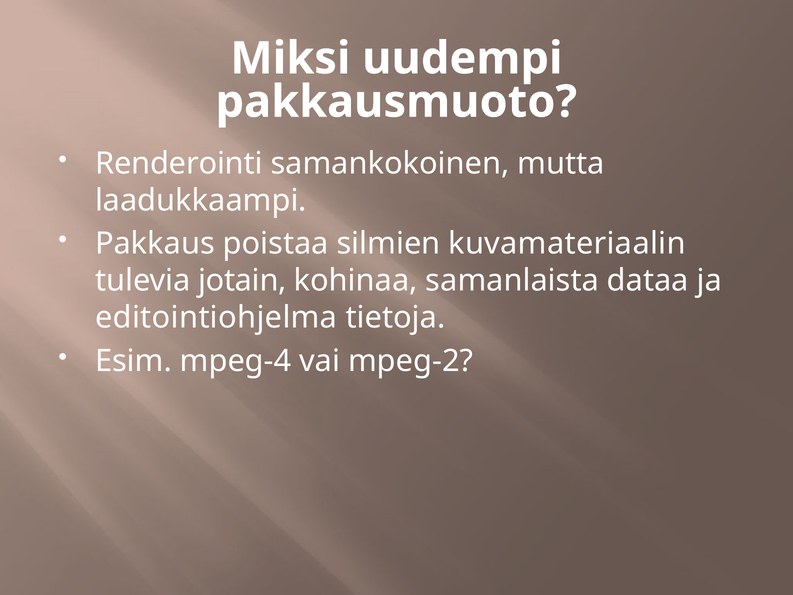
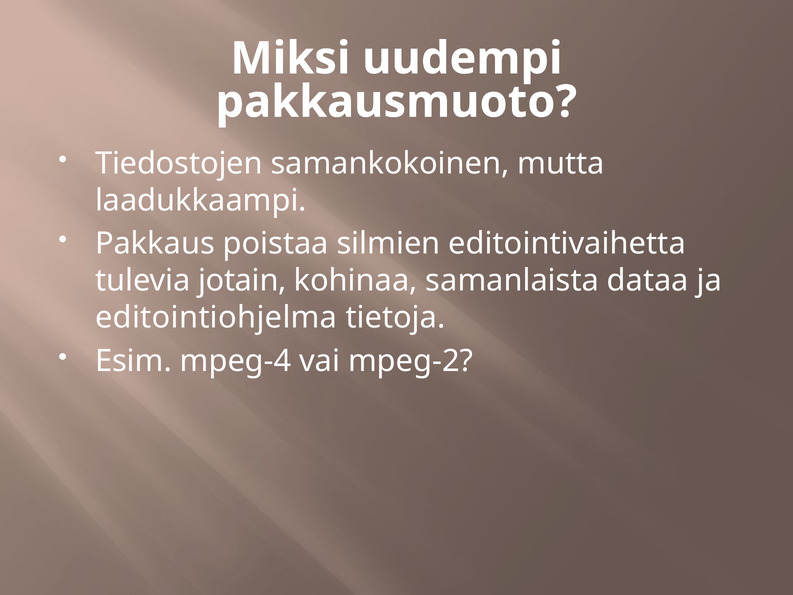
Renderointi: Renderointi -> Tiedostojen
kuvamateriaalin: kuvamateriaalin -> editointivaihetta
